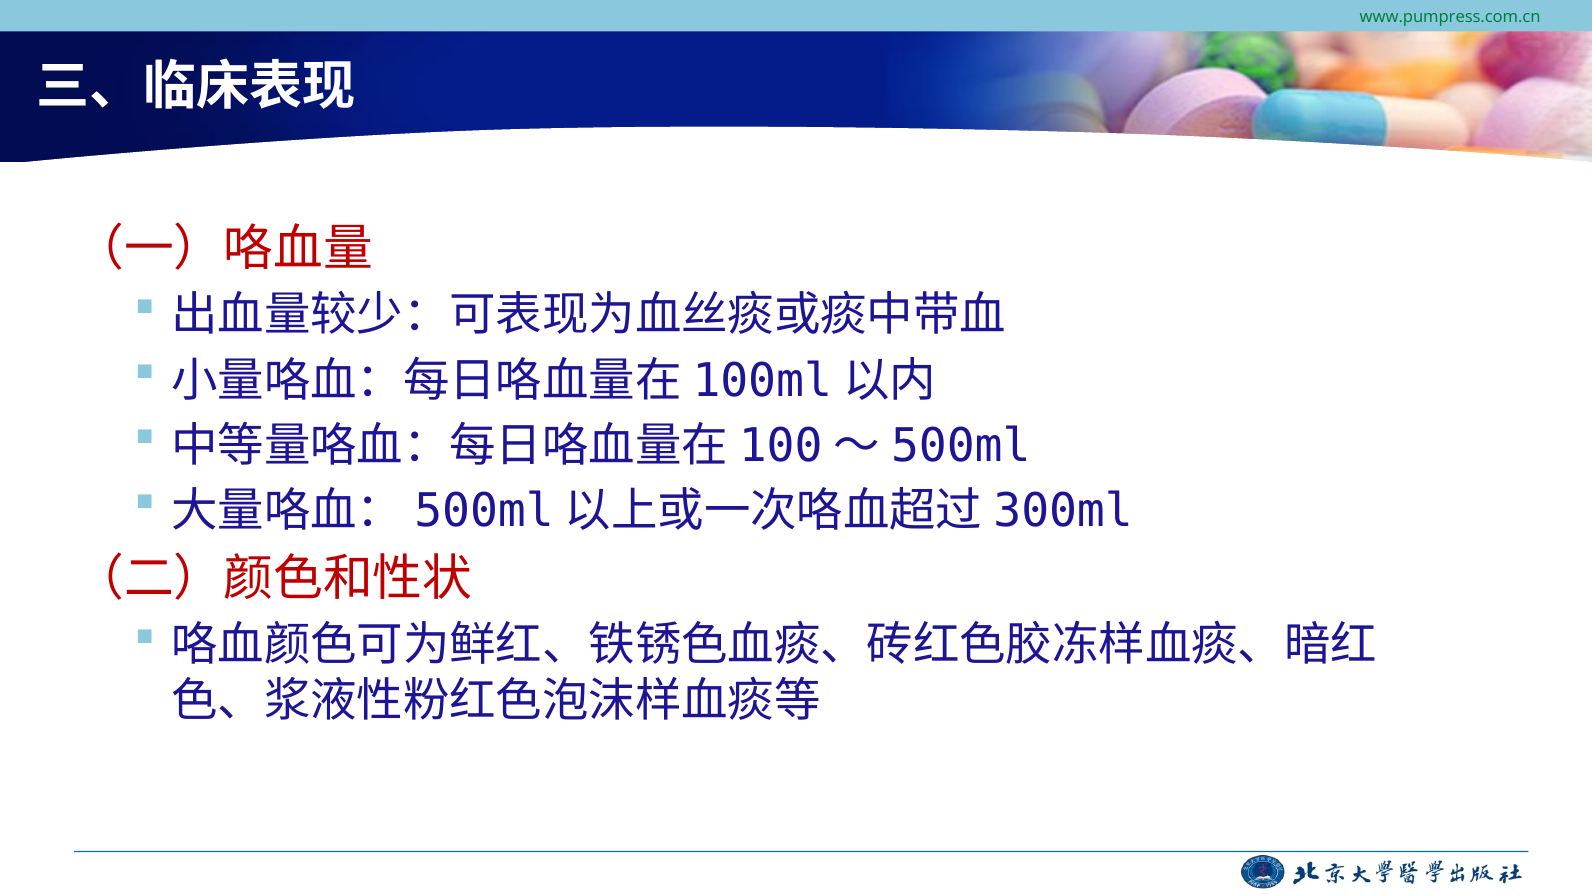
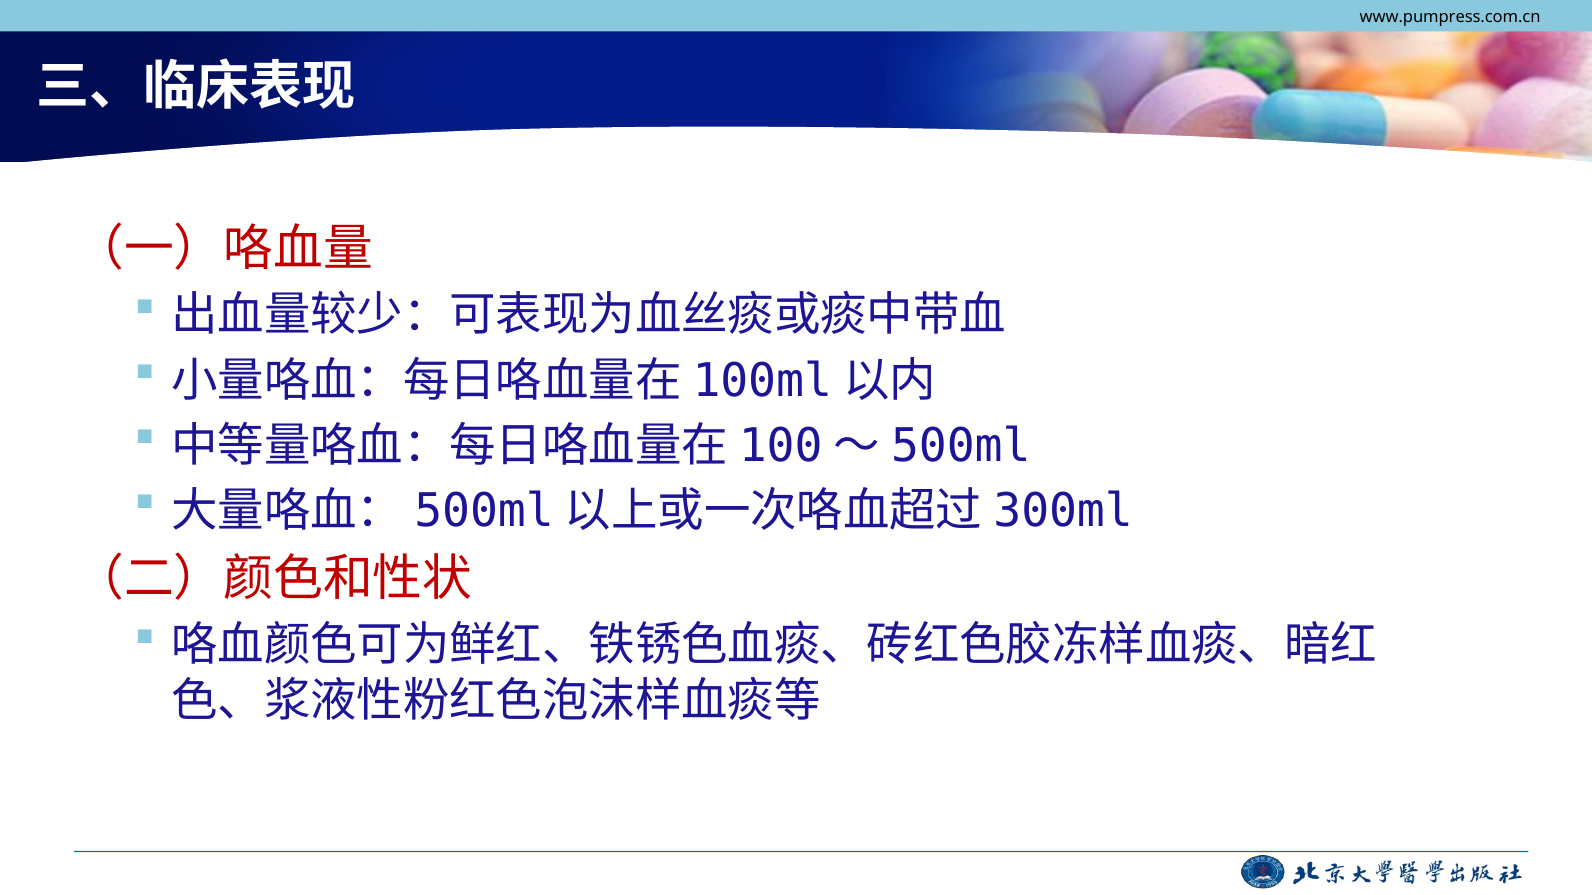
www.pumpress.com.cn colour: green -> black
